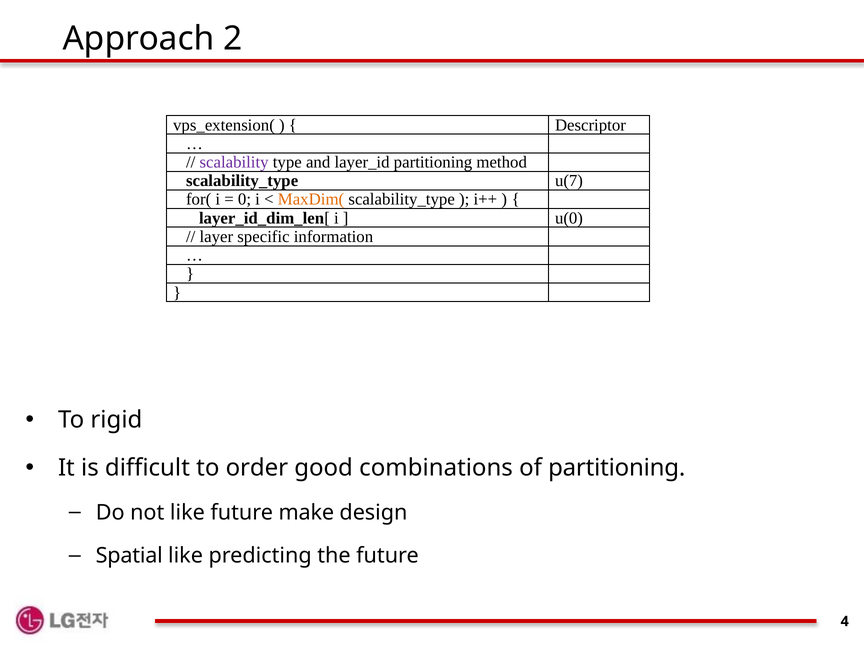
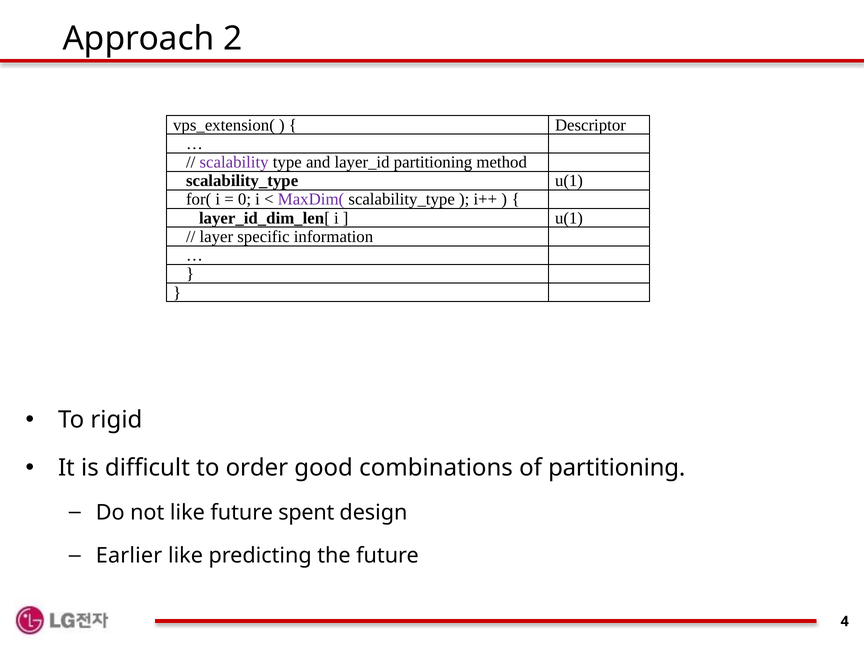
u(7 at (569, 181): u(7 -> u(1
MaxDim( colour: orange -> purple
u(0 at (569, 218): u(0 -> u(1
make: make -> spent
Spatial: Spatial -> Earlier
